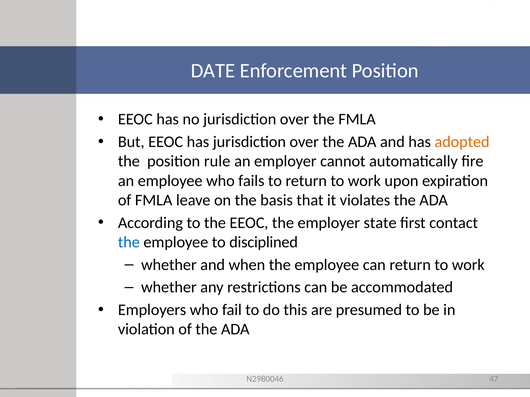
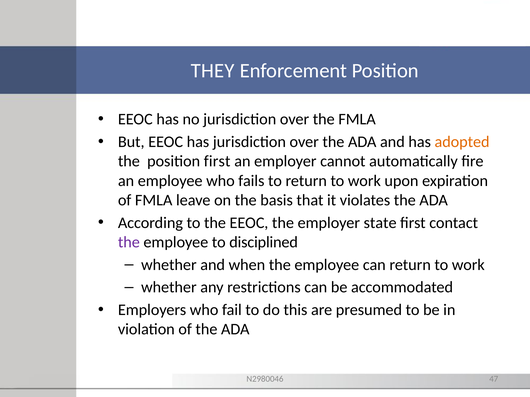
DATE: DATE -> THEY
position rule: rule -> first
the at (129, 242) colour: blue -> purple
